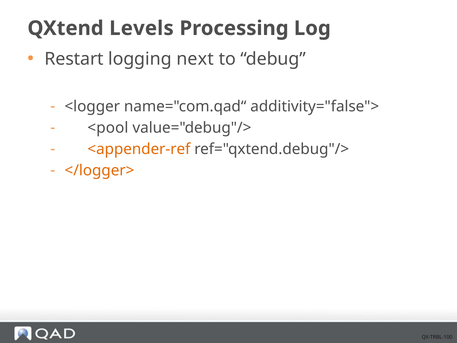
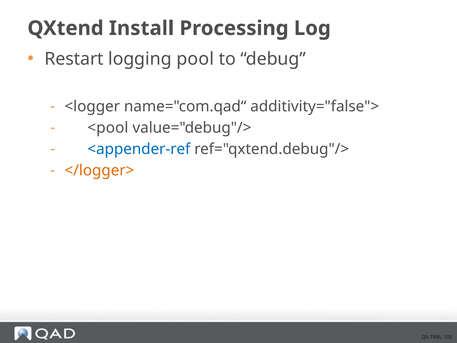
Levels: Levels -> Install
next: next -> pool
<appender-ref colour: orange -> blue
